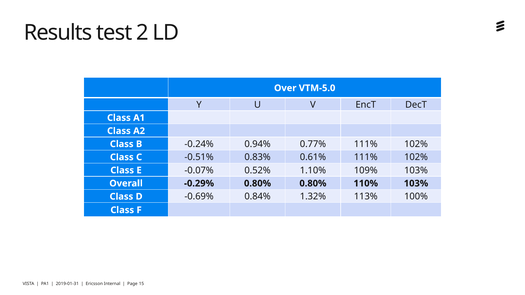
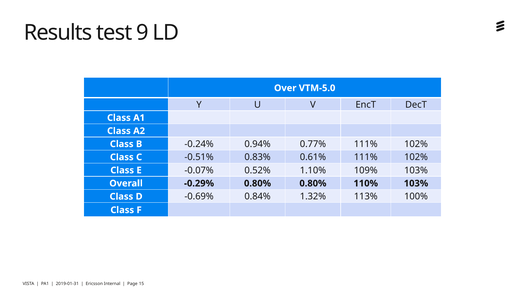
2: 2 -> 9
